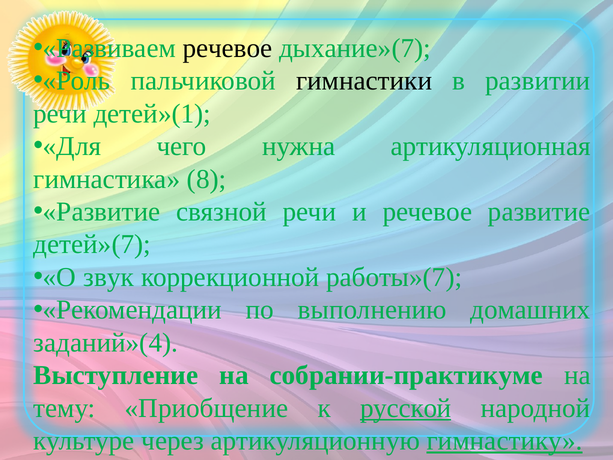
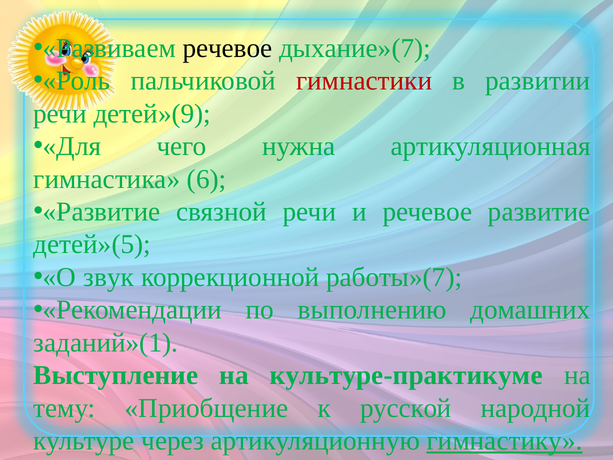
гимнастики colour: black -> red
детей»(1: детей»(1 -> детей»(9
8: 8 -> 6
детей»(7: детей»(7 -> детей»(5
заданий»(4: заданий»(4 -> заданий»(1
собрании-практикуме: собрании-практикуме -> культуре-практикуме
русской underline: present -> none
